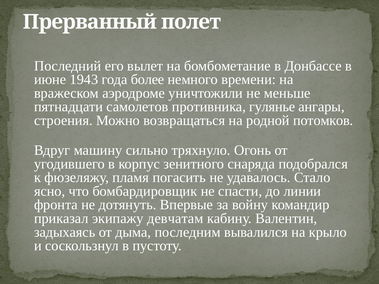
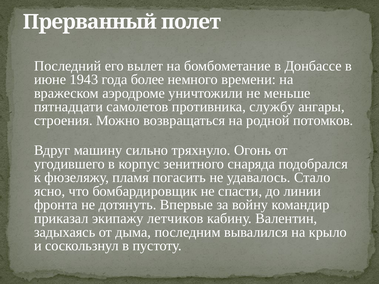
гулянье: гулянье -> службу
девчатам: девчатам -> летчиков
